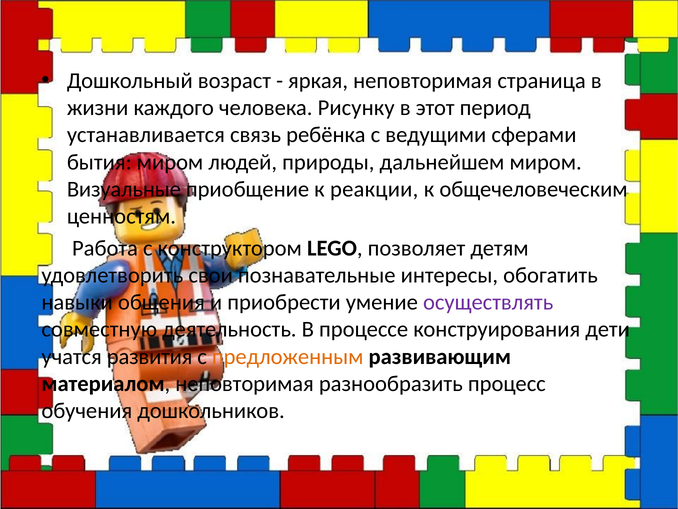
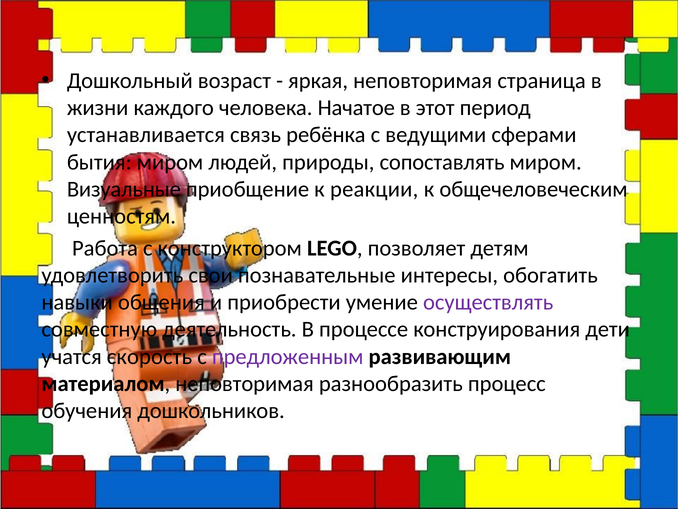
Рисунку: Рисунку -> Начатое
дальнейшем: дальнейшем -> сопоставлять
развития: развития -> скорость
предложенным colour: orange -> purple
